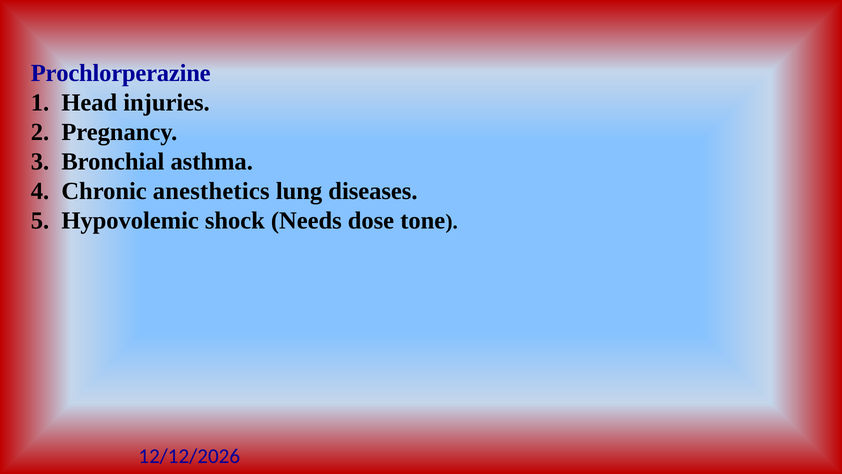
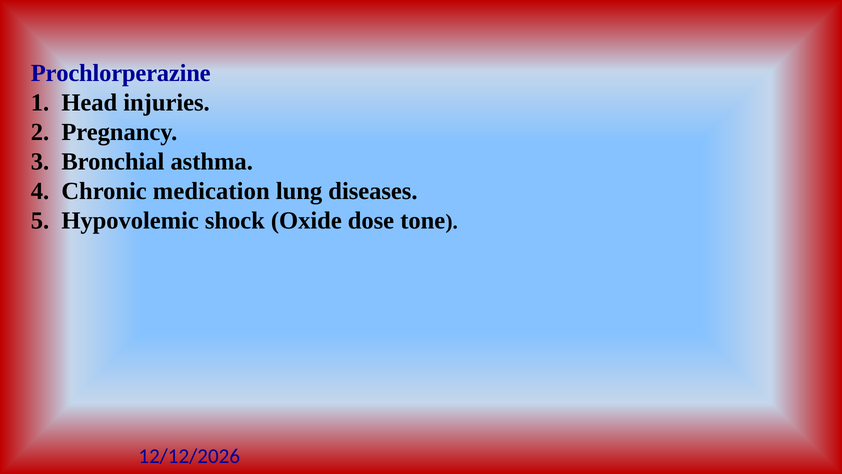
anesthetics: anesthetics -> medication
Needs: Needs -> Oxide
